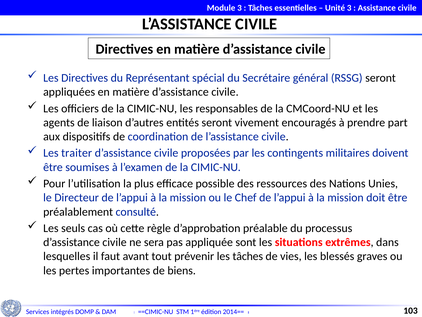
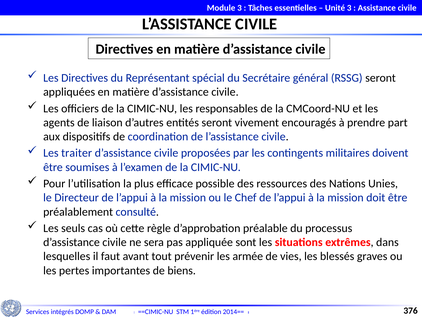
les tâches: tâches -> armée
103: 103 -> 376
